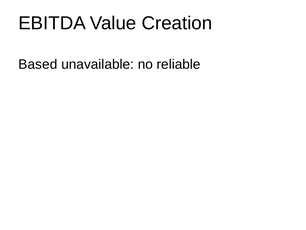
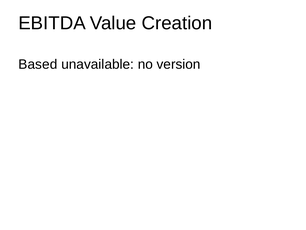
reliable: reliable -> version
